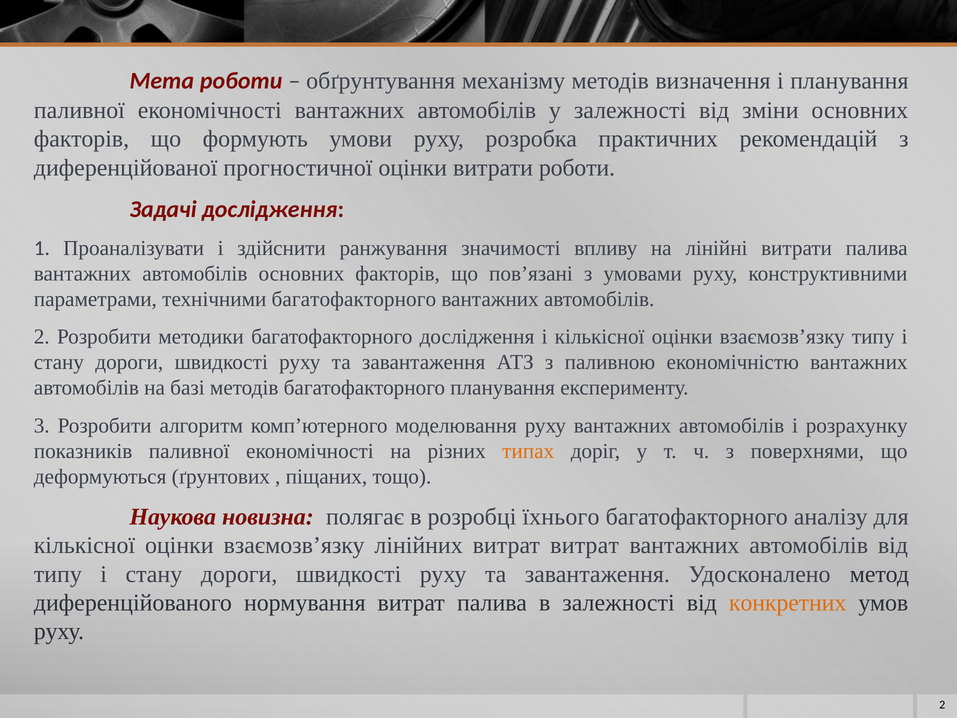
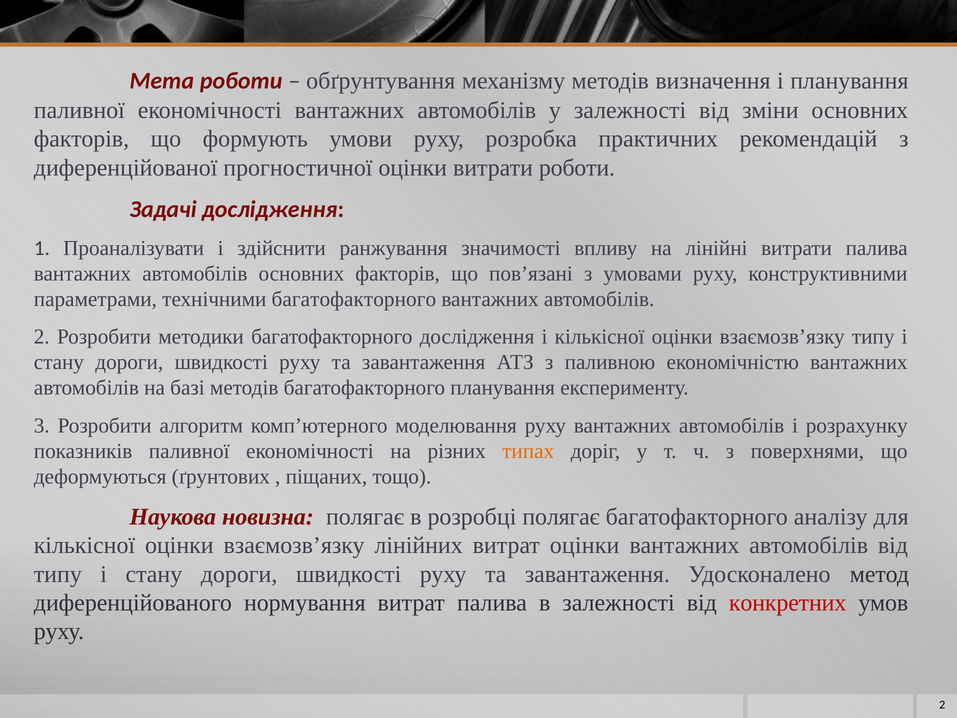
розробці їхнього: їхнього -> полягає
витрат витрат: витрат -> оцінки
конкретних colour: orange -> red
